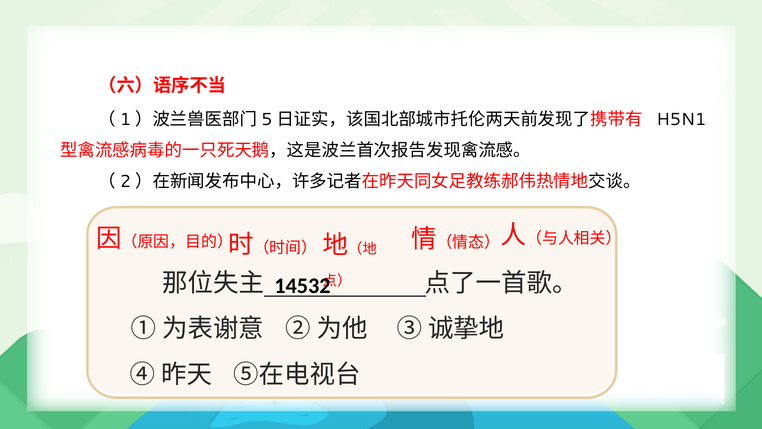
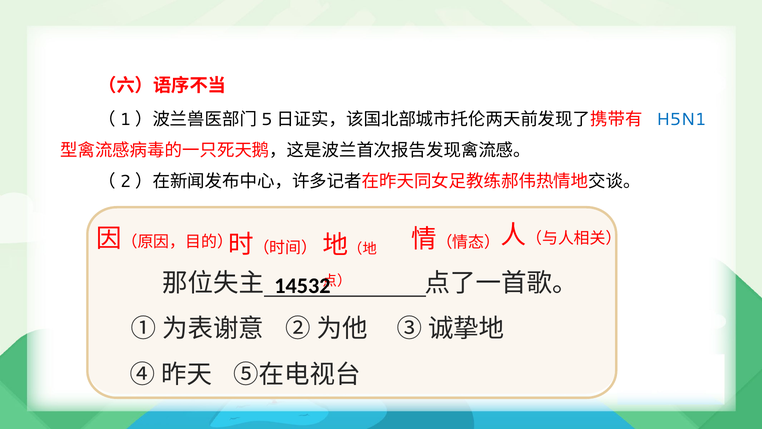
H5N1 colour: black -> blue
